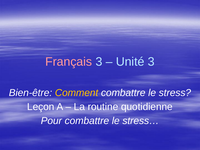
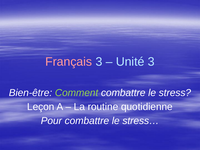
Comment colour: yellow -> light green
